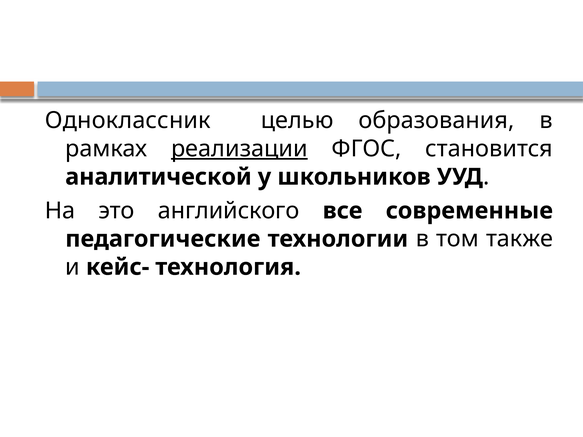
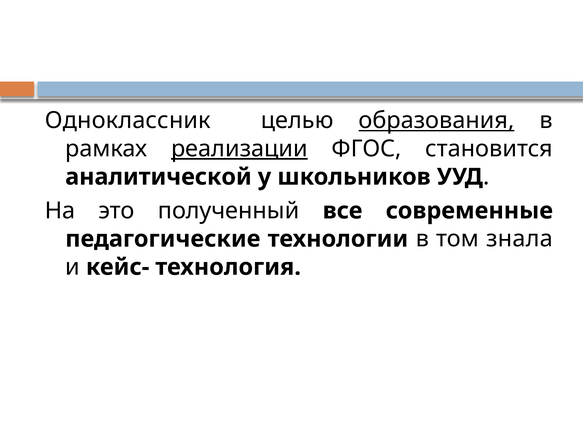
образования underline: none -> present
английского: английского -> полученный
также: также -> знала
